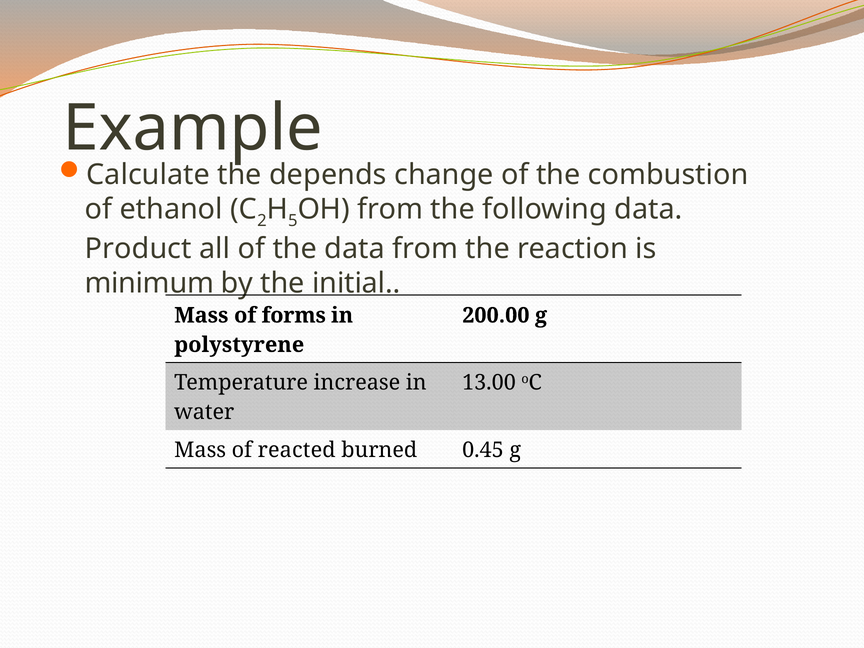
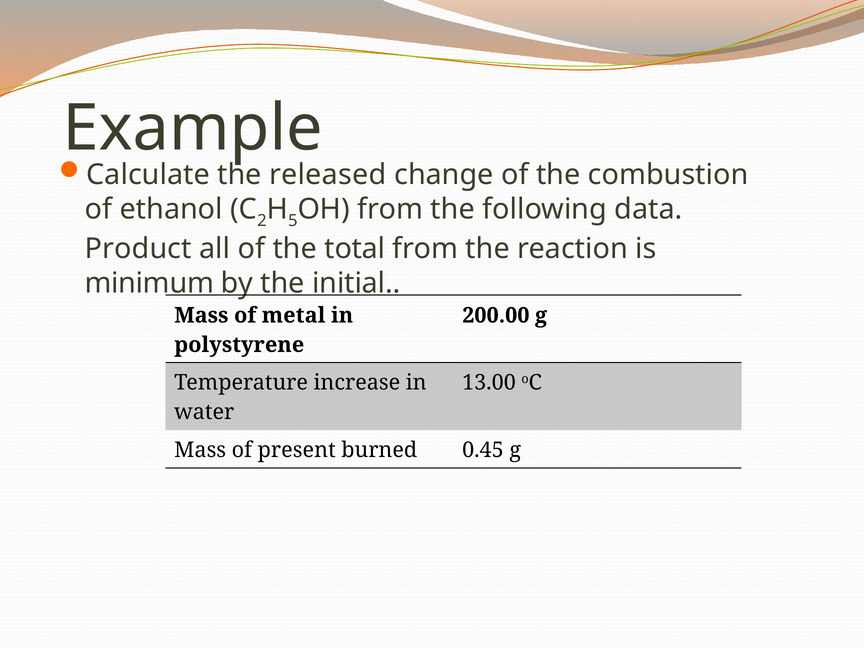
depends: depends -> released
the data: data -> total
forms: forms -> metal
reacted: reacted -> present
